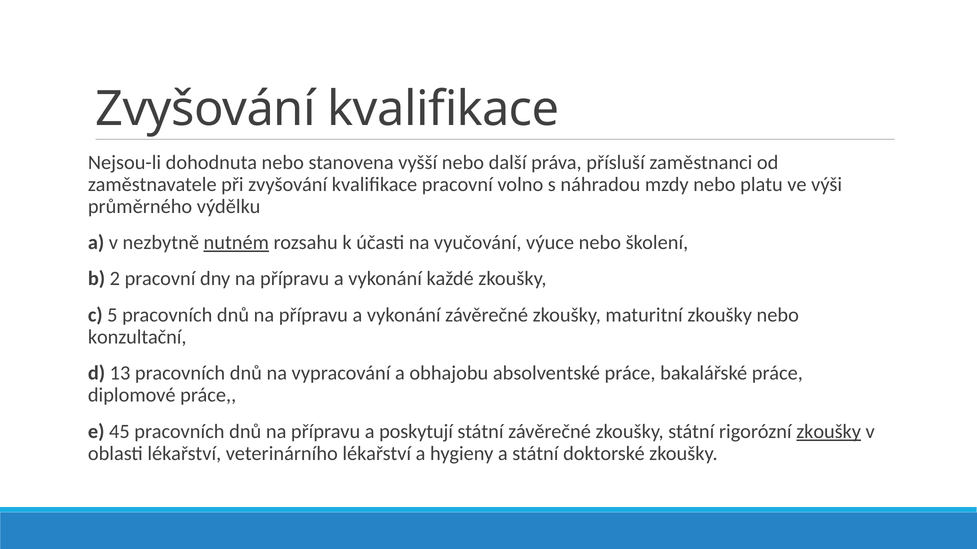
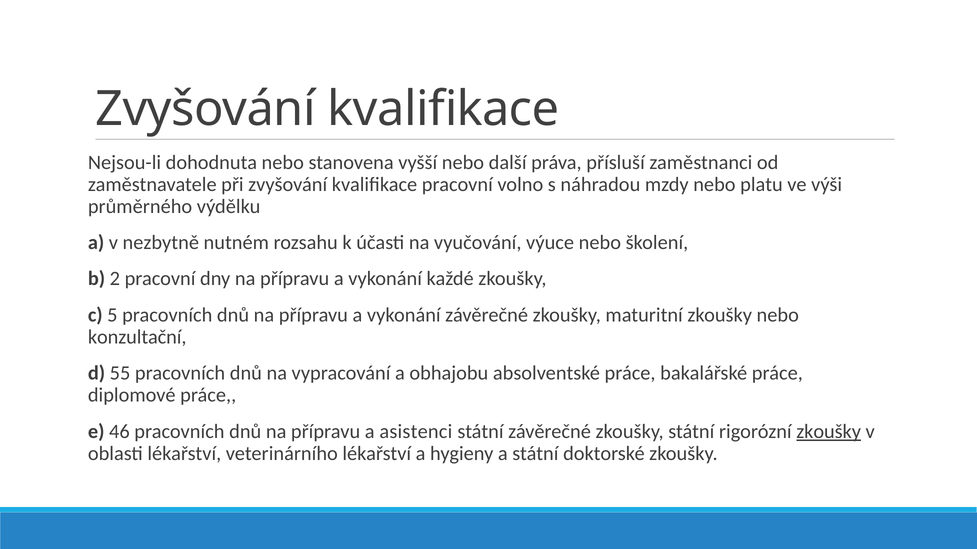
nutném underline: present -> none
13: 13 -> 55
45: 45 -> 46
poskytují: poskytují -> asistenci
